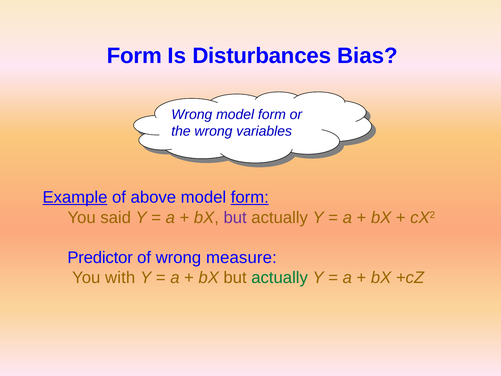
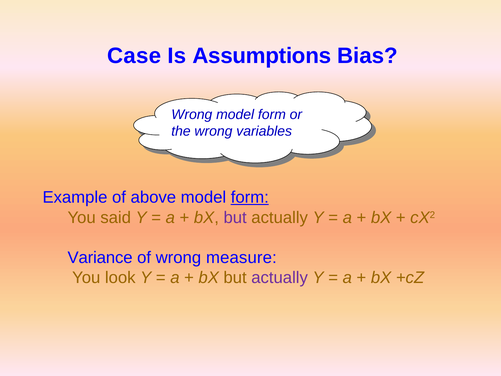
Form at (134, 56): Form -> Case
Disturbances: Disturbances -> Assumptions
Example underline: present -> none
Predictor: Predictor -> Variance
with: with -> look
actually at (280, 277) colour: green -> purple
